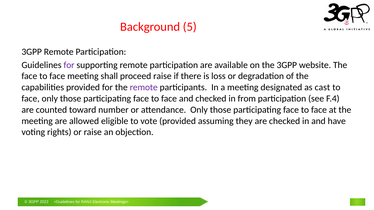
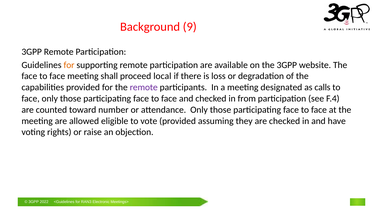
Background 5: 5 -> 9
for at (69, 65) colour: purple -> orange
proceed raise: raise -> local
cast: cast -> calls
